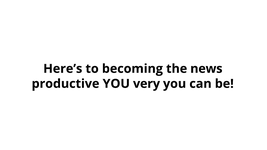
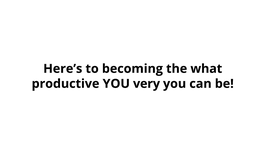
news: news -> what
